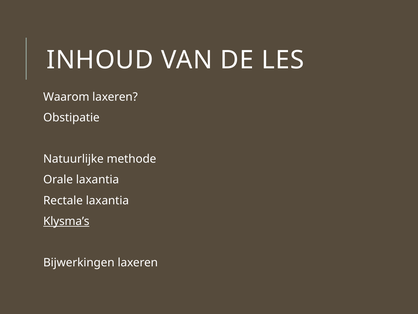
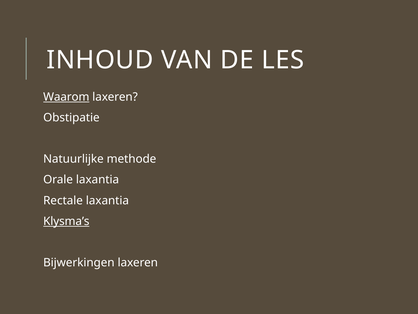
Waarom underline: none -> present
